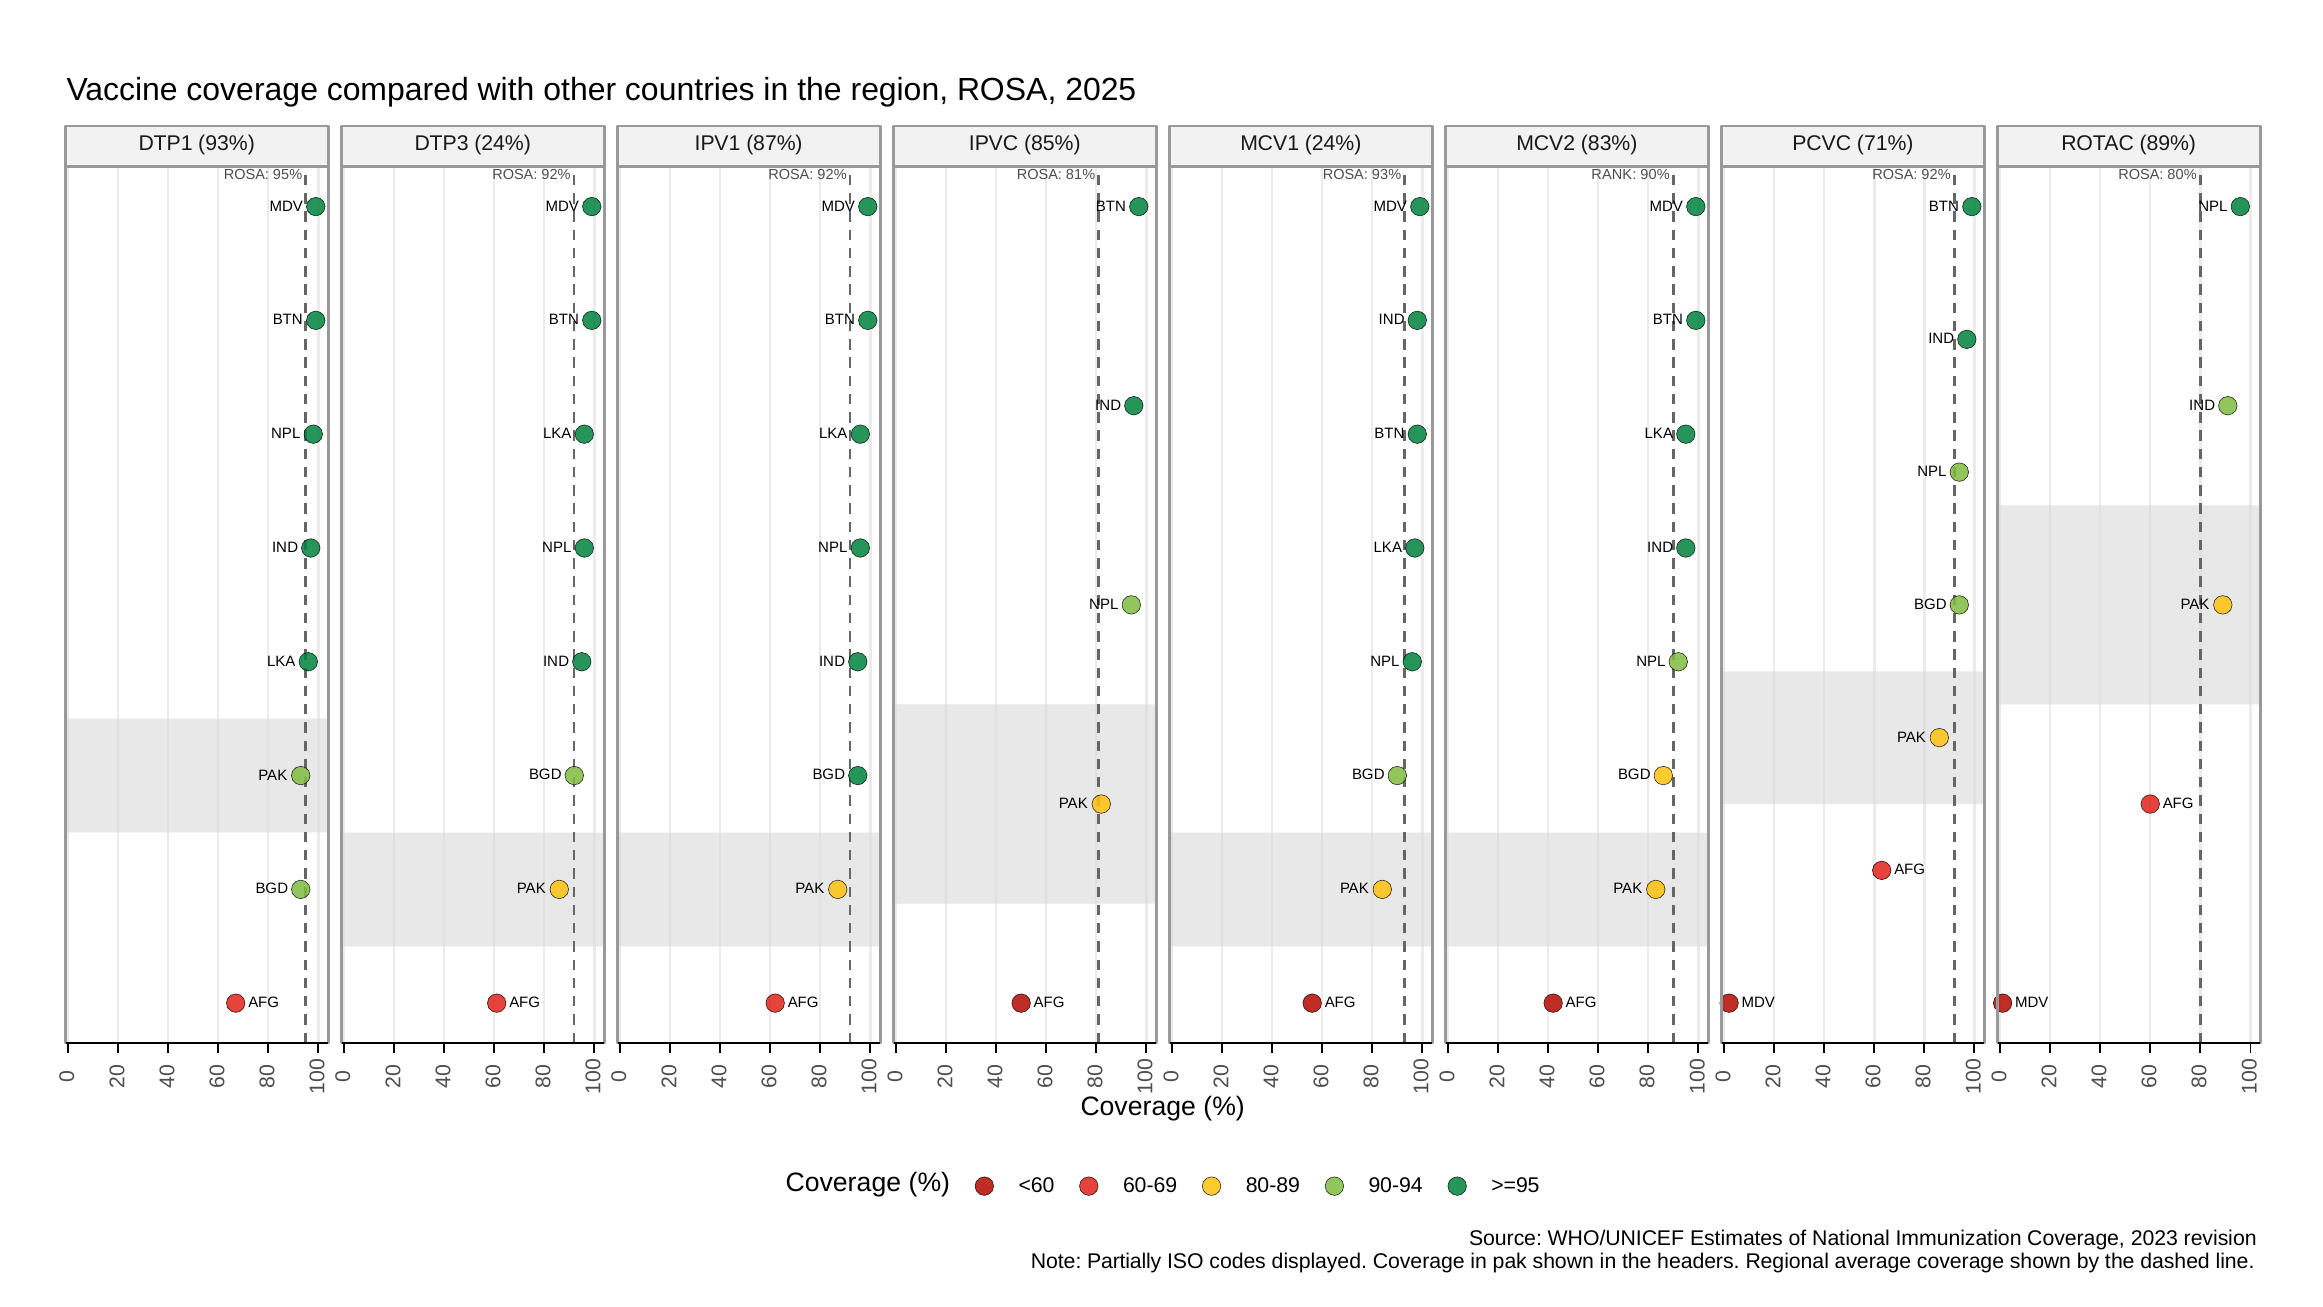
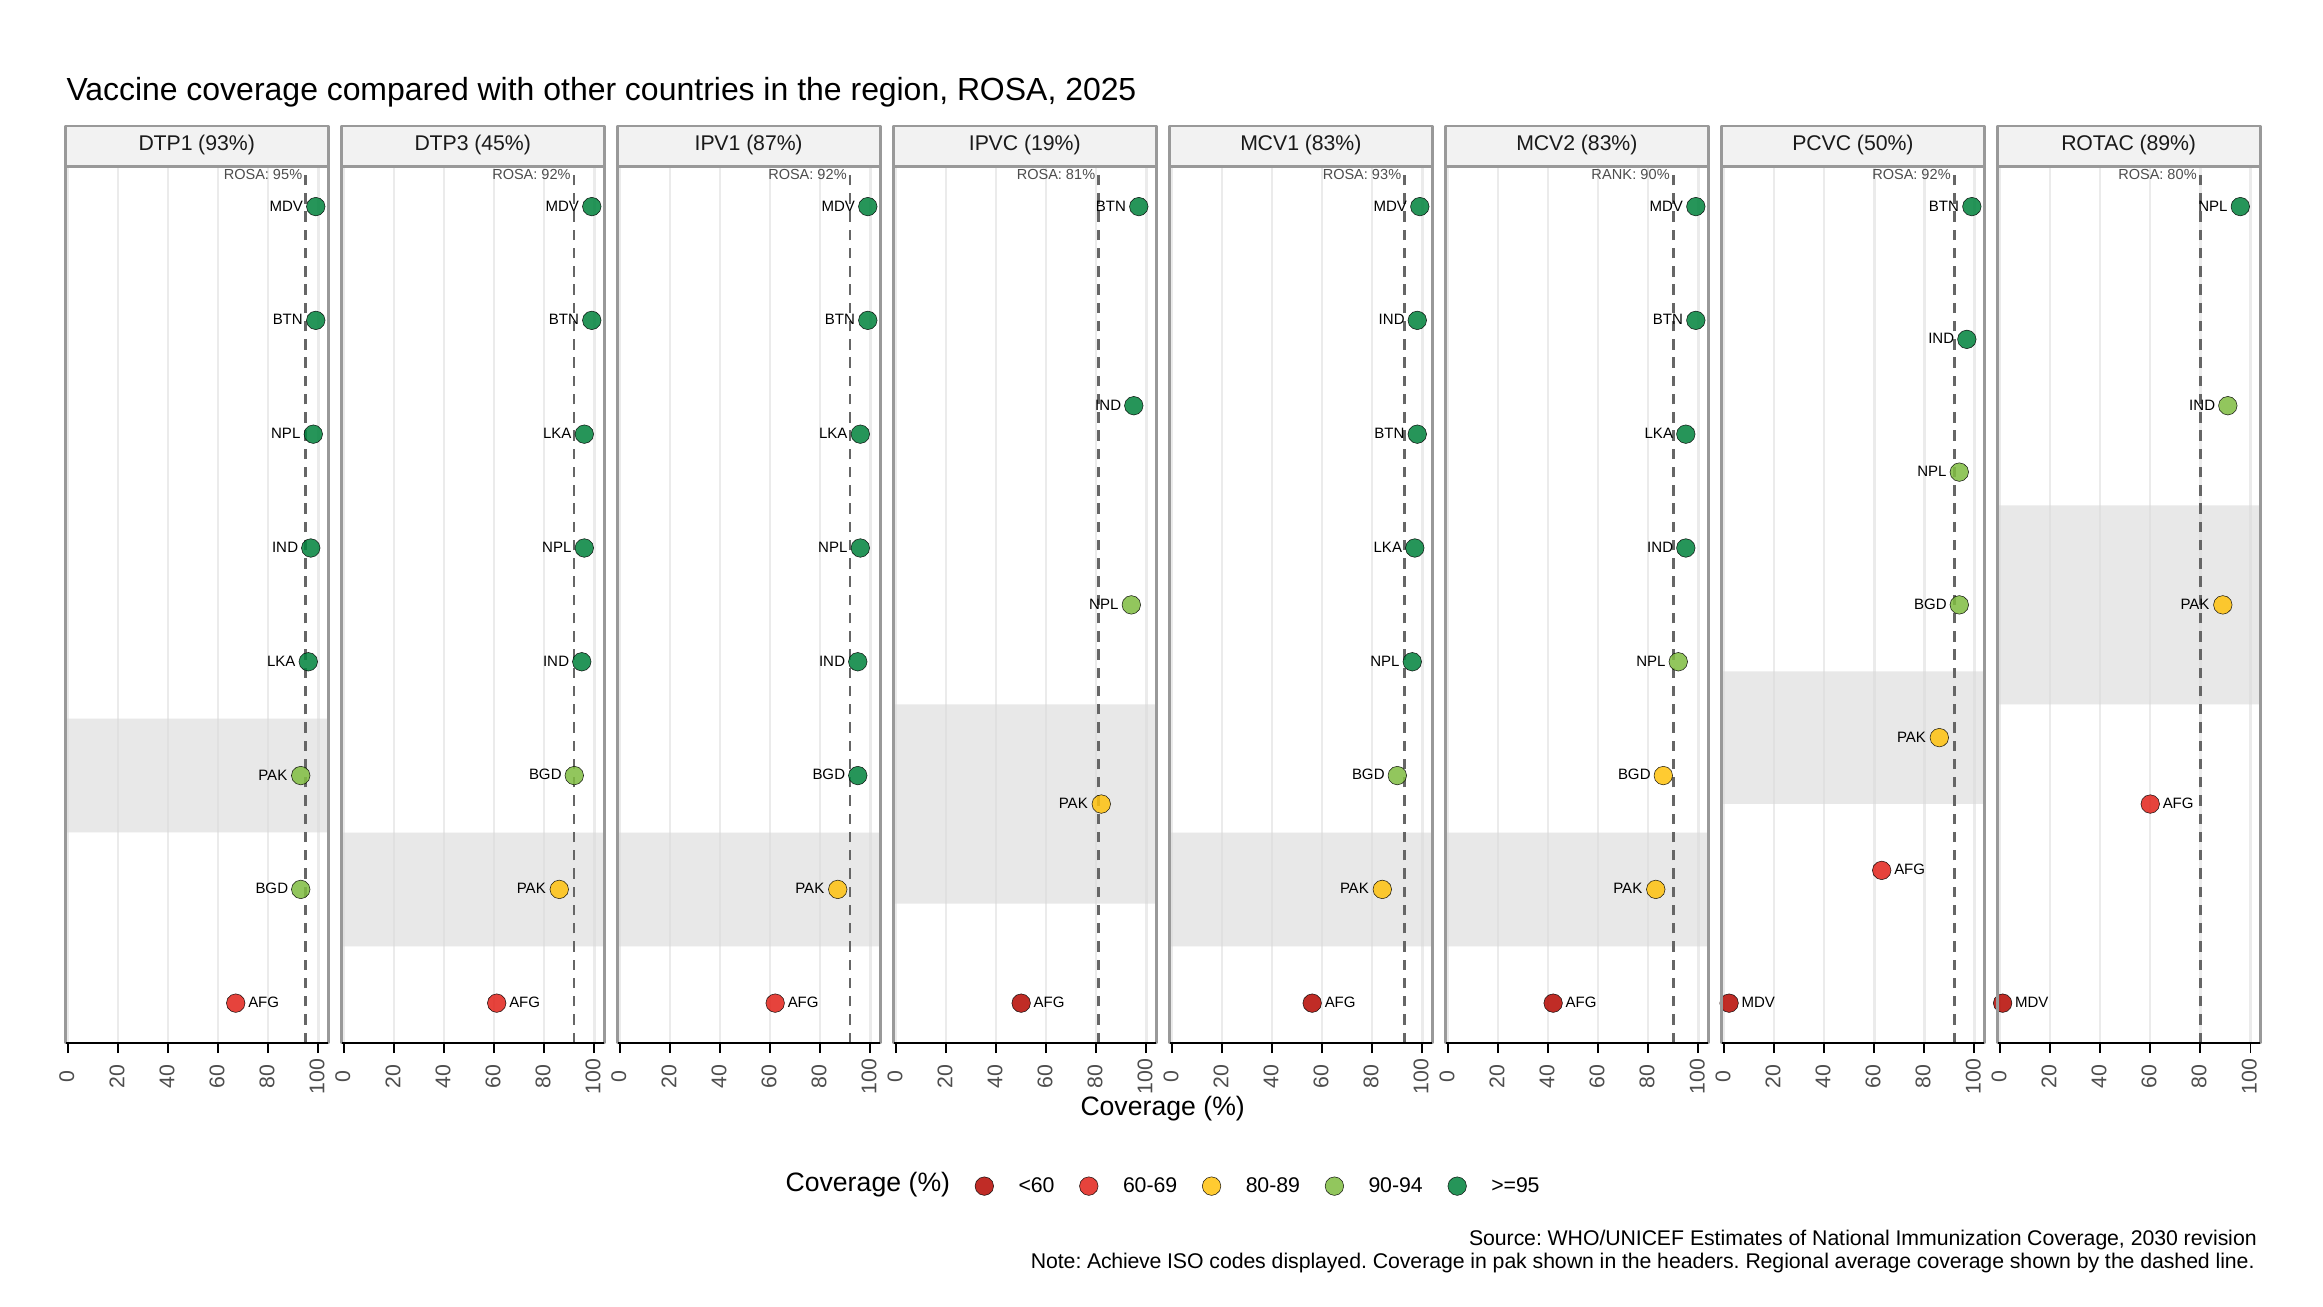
DTP3 24%: 24% -> 45%
85%: 85% -> 19%
MCV1 24%: 24% -> 83%
71%: 71% -> 50%
2023: 2023 -> 2030
Partially: Partially -> Achieve
